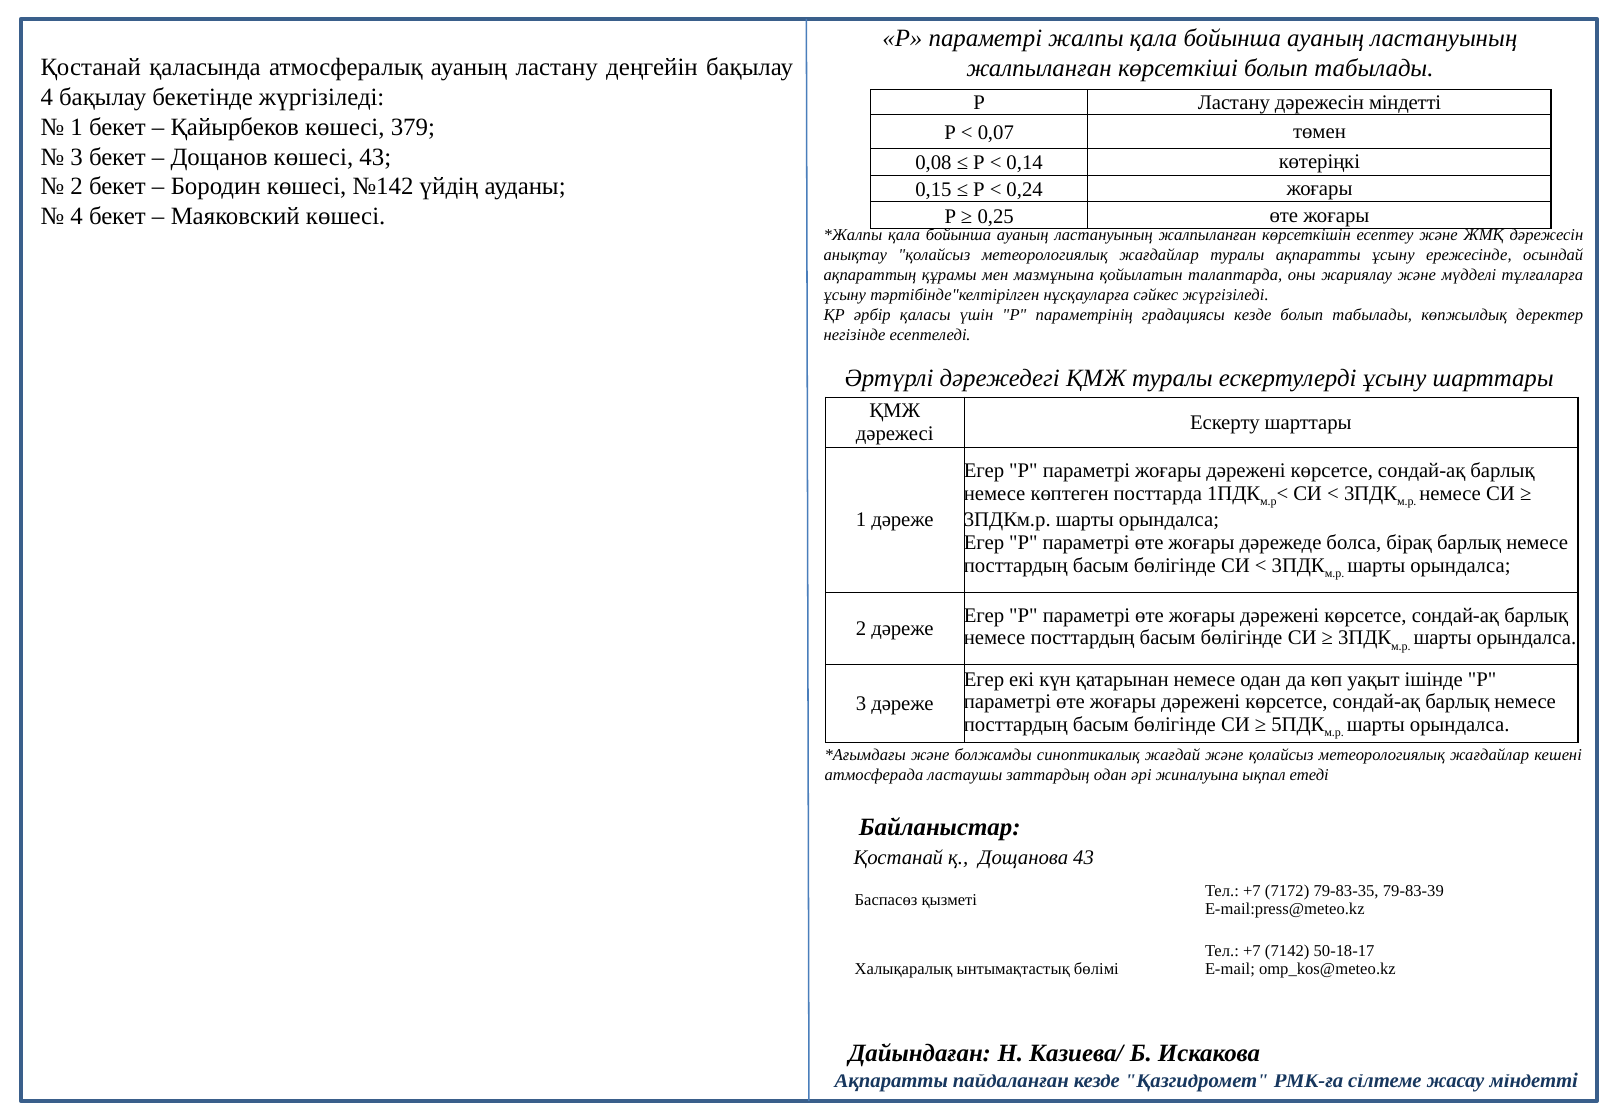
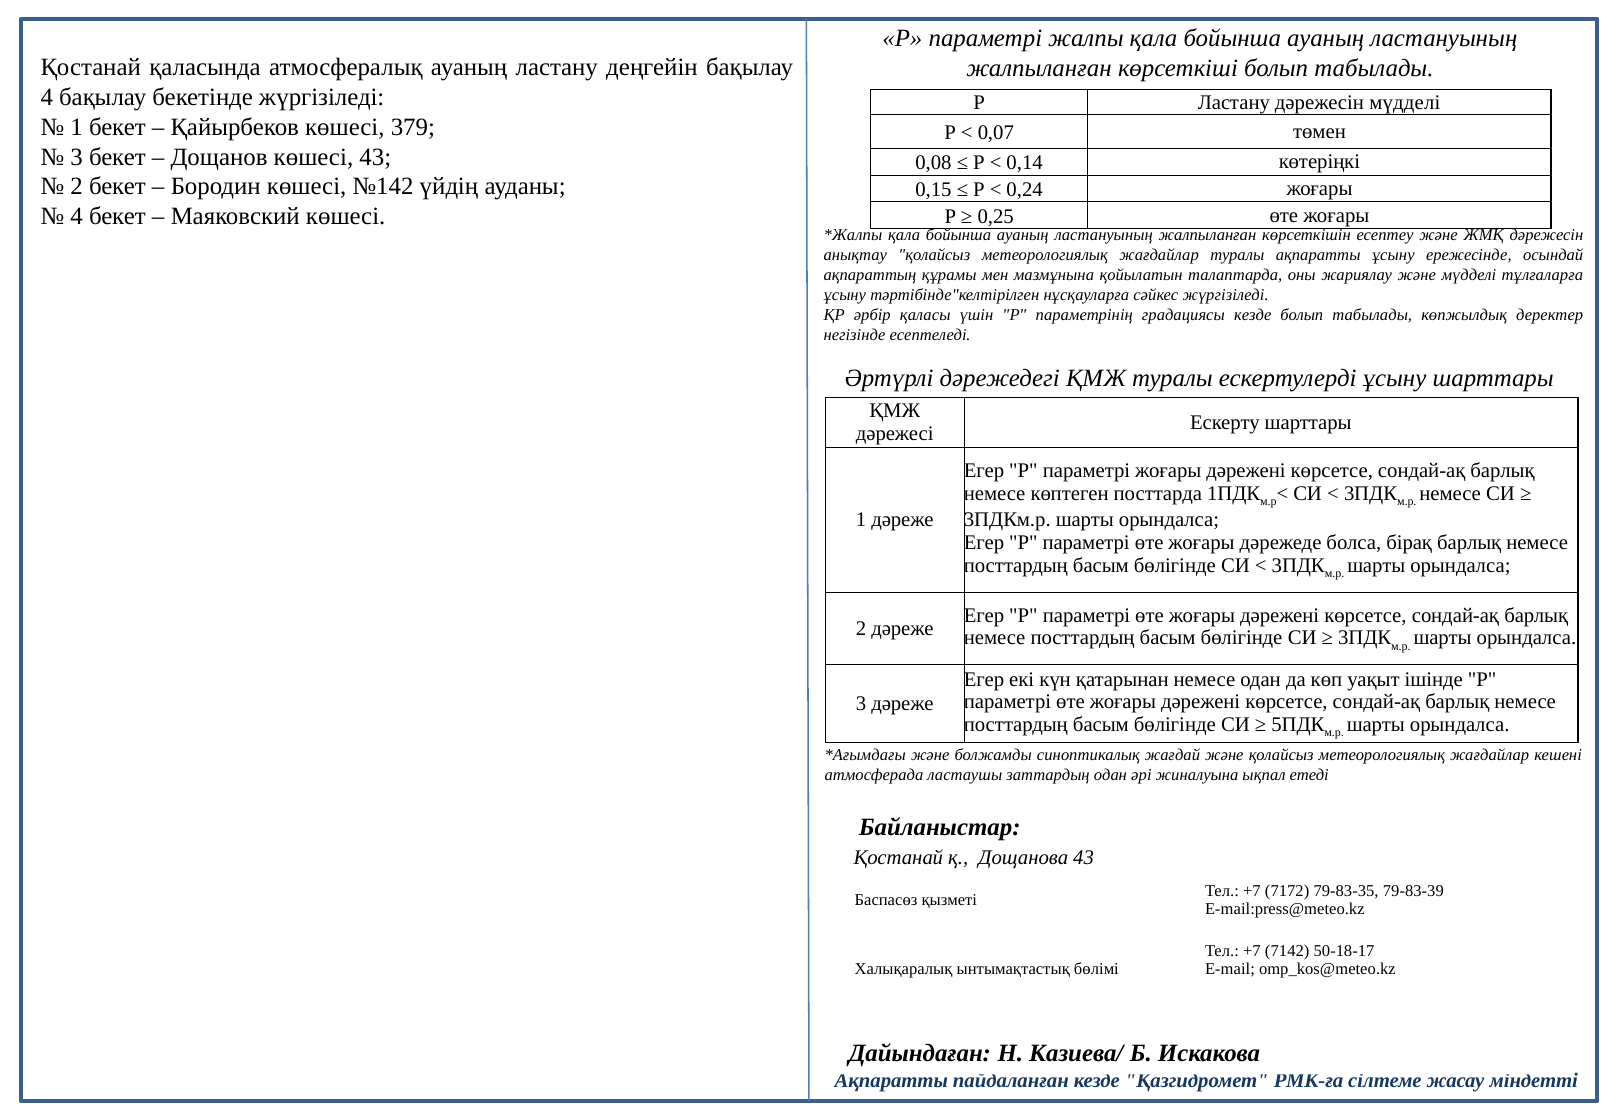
дәрежесін міндетті: міндетті -> мүдделі
